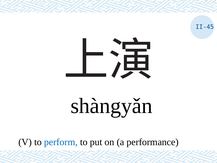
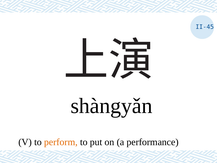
perform colour: blue -> orange
